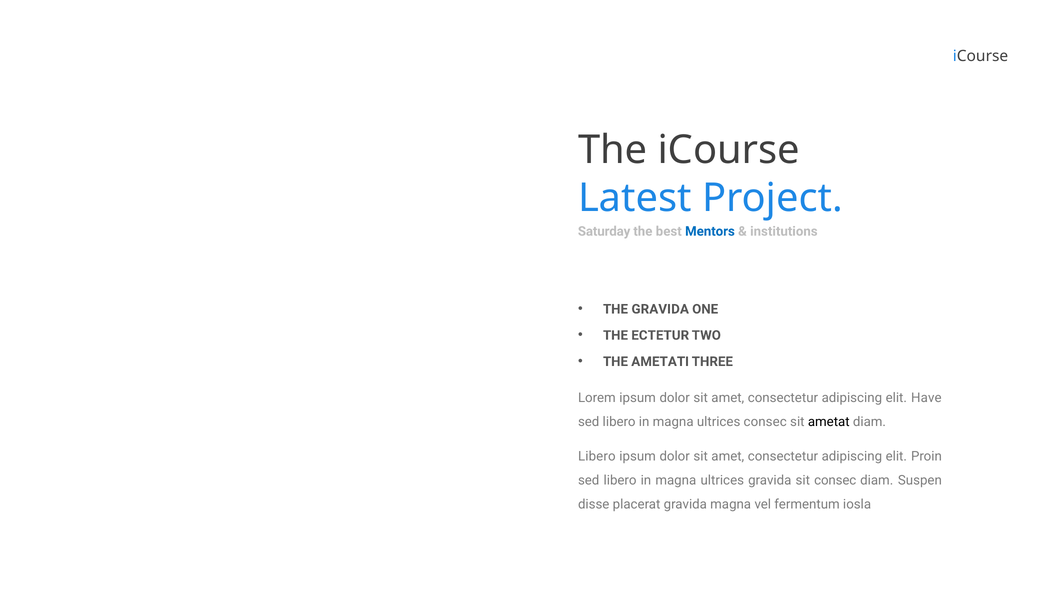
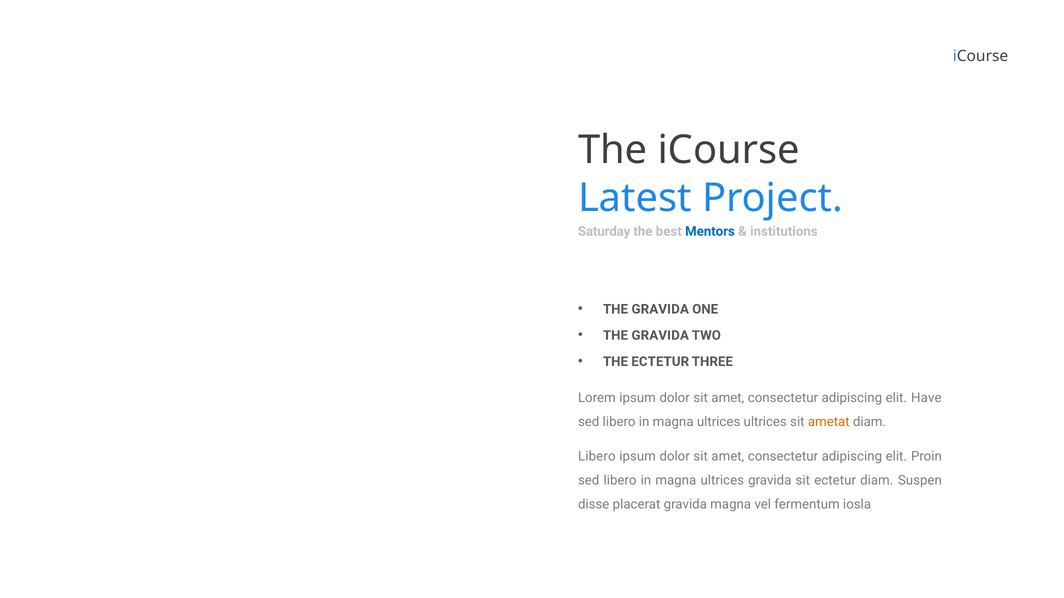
ECTETUR at (660, 336): ECTETUR -> GRAVIDA
THE AMETATI: AMETATI -> ECTETUR
ultrices consec: consec -> ultrices
ametat colour: black -> orange
sit consec: consec -> ectetur
